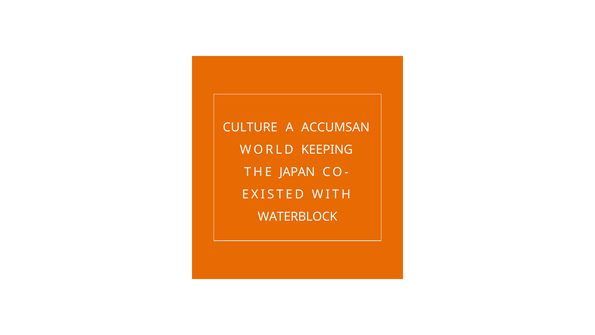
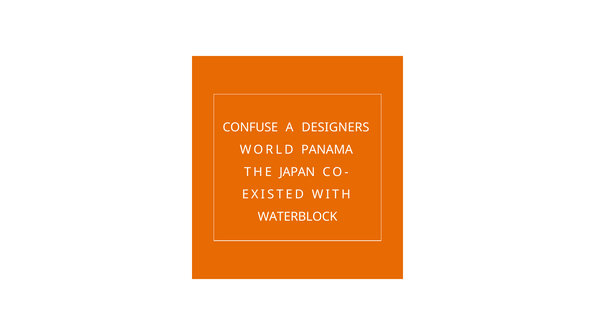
CULTURE: CULTURE -> CONFUSE
ACCUMSAN: ACCUMSAN -> DESIGNERS
KEEPING: KEEPING -> PANAMA
